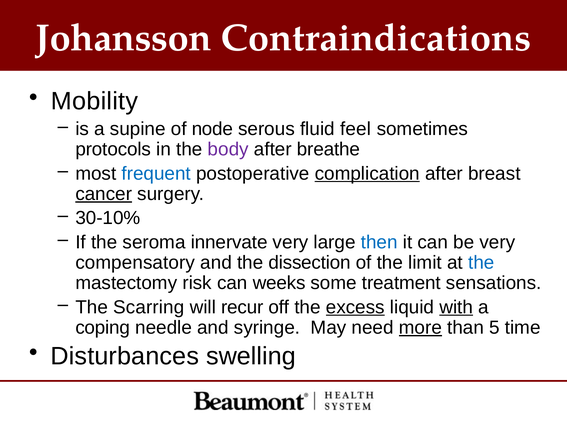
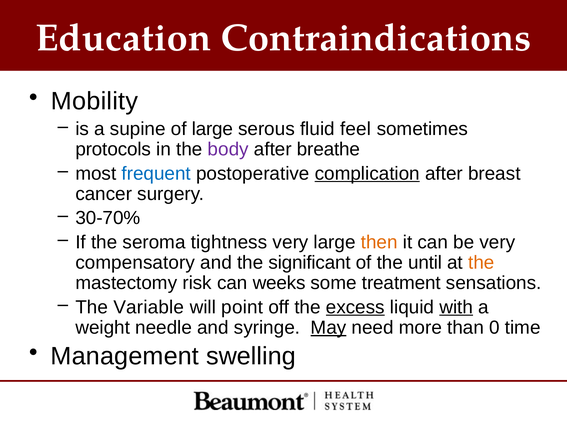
Johansson: Johansson -> Education
of node: node -> large
cancer underline: present -> none
30-10%: 30-10% -> 30-70%
innervate: innervate -> tightness
then colour: blue -> orange
dissection: dissection -> significant
limit: limit -> until
the at (481, 263) colour: blue -> orange
Scarring: Scarring -> Variable
recur: recur -> point
coping: coping -> weight
May underline: none -> present
more underline: present -> none
5: 5 -> 0
Disturbances: Disturbances -> Management
